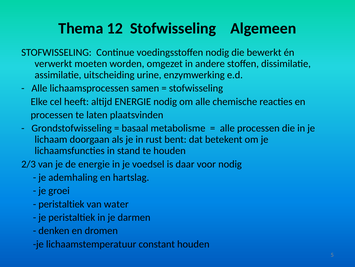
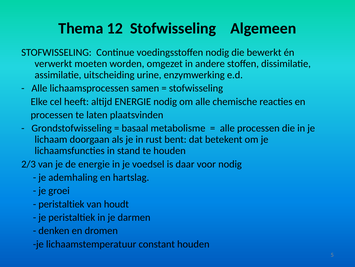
water: water -> houdt
